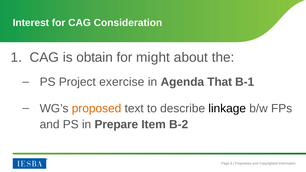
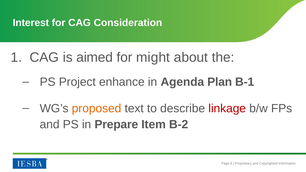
obtain: obtain -> aimed
exercise: exercise -> enhance
That: That -> Plan
linkage colour: black -> red
